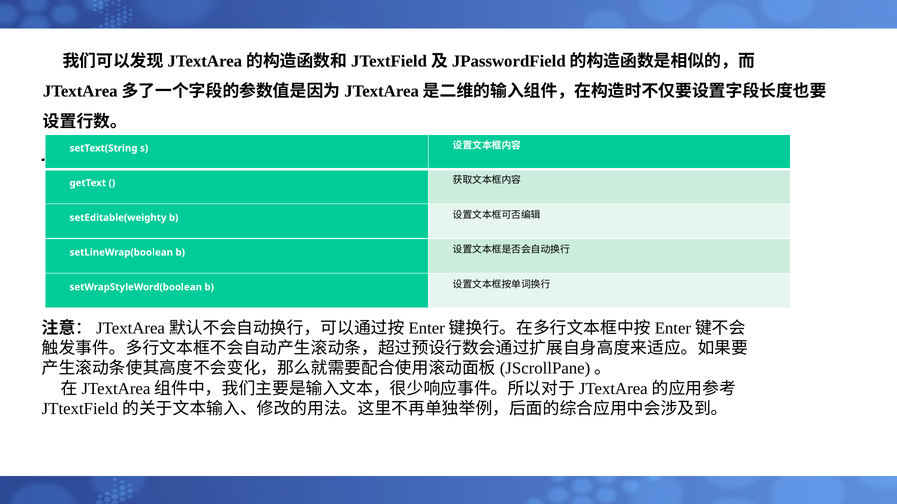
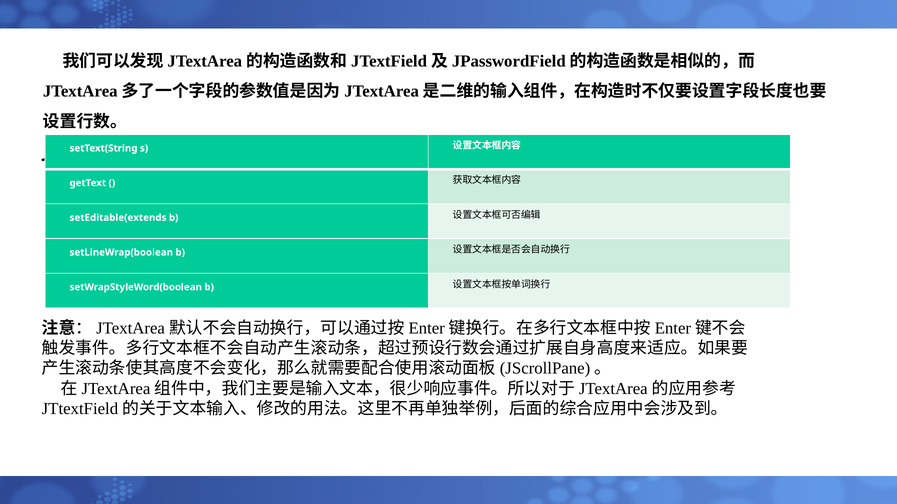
setEditable(weighty: setEditable(weighty -> setEditable(extends
